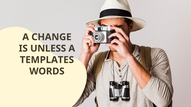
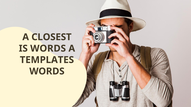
CHANGE: CHANGE -> CLOSEST
IS UNLESS: UNLESS -> WORDS
